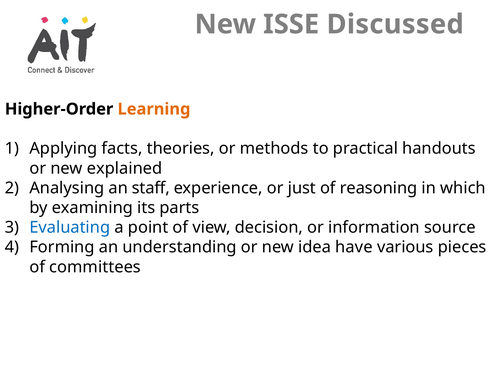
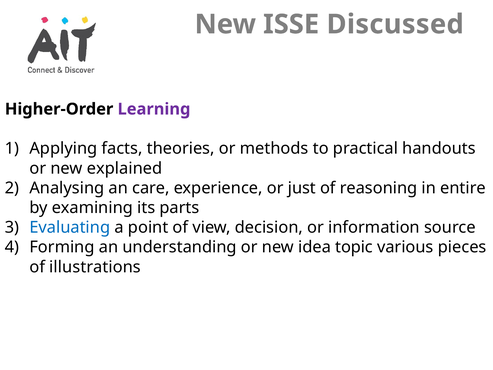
Learning colour: orange -> purple
staff: staff -> care
which: which -> entire
have: have -> topic
committees: committees -> illustrations
